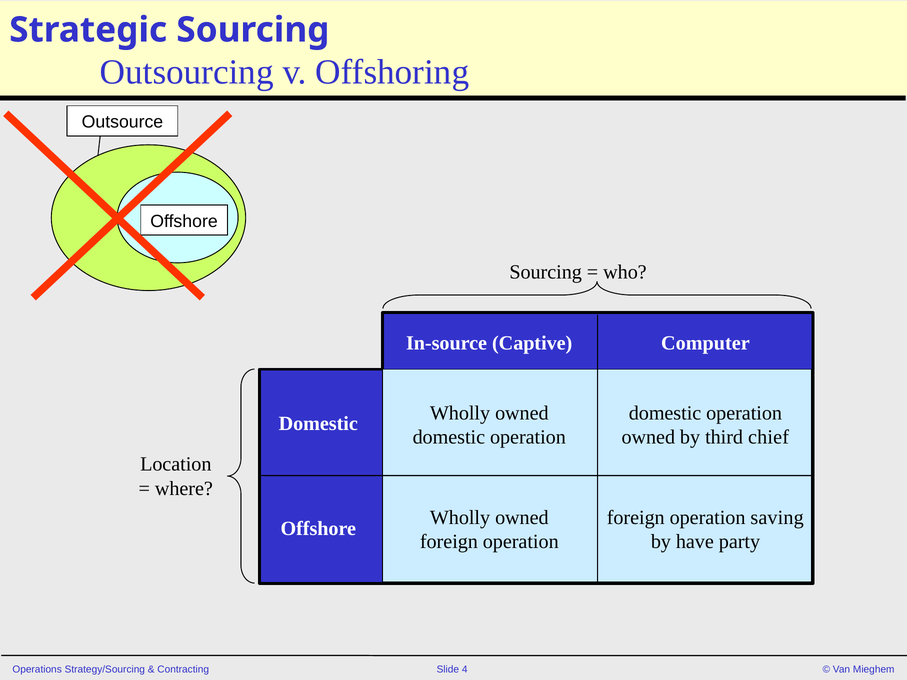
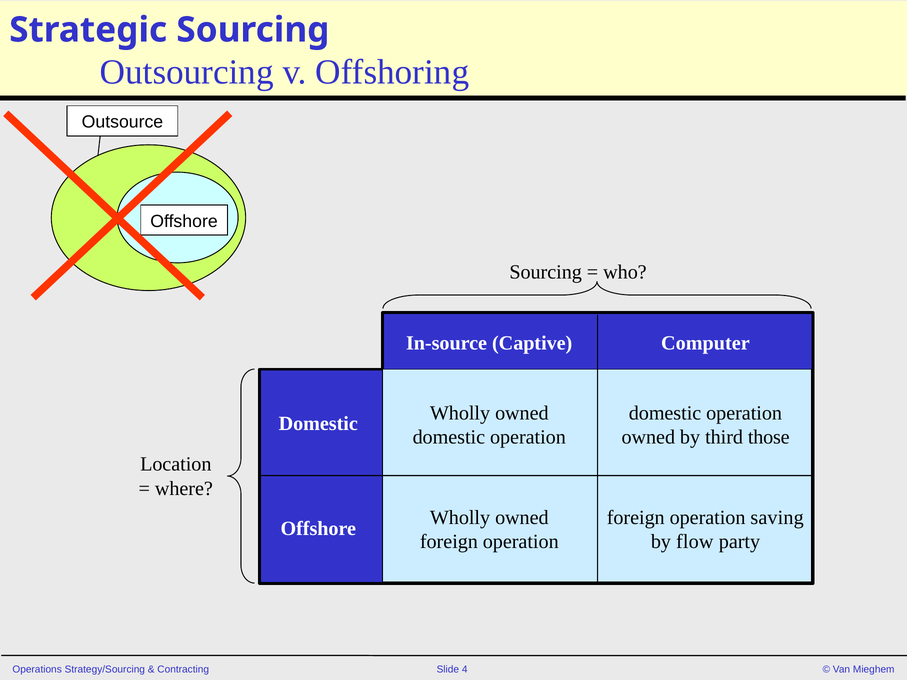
chief: chief -> those
have: have -> flow
